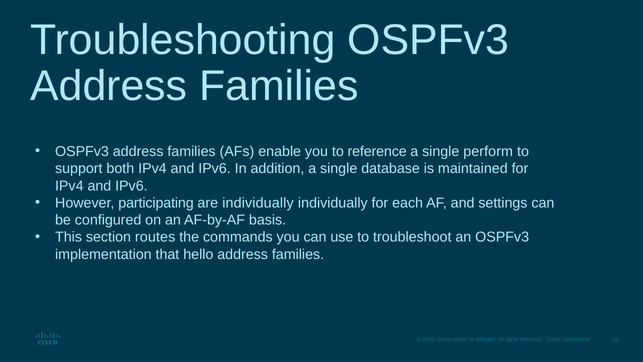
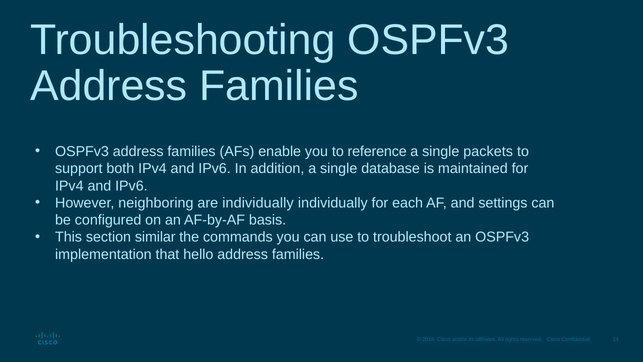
perform: perform -> packets
participating: participating -> neighboring
routes: routes -> similar
